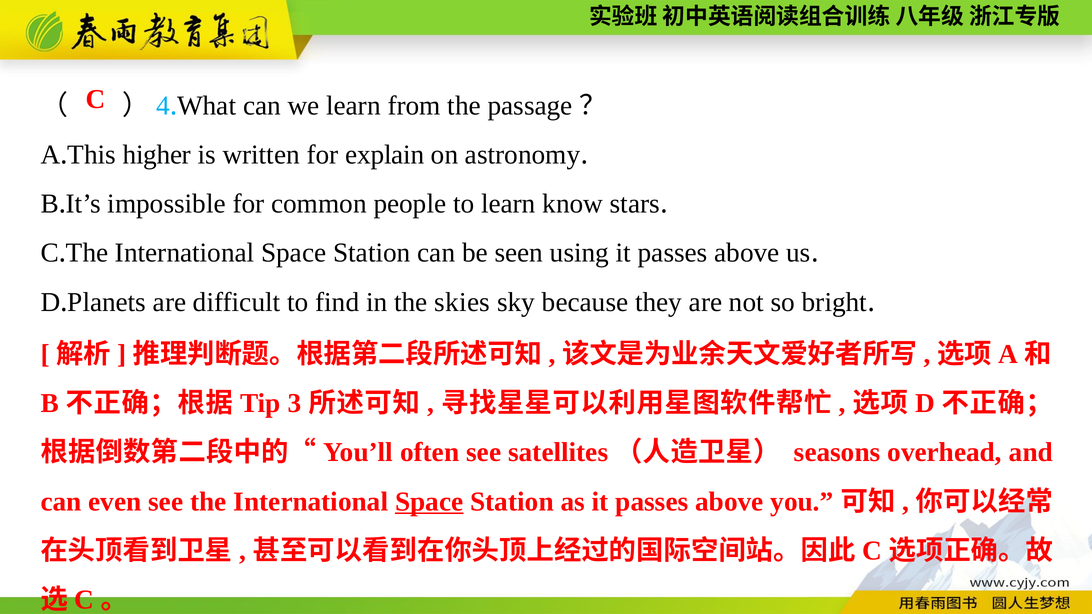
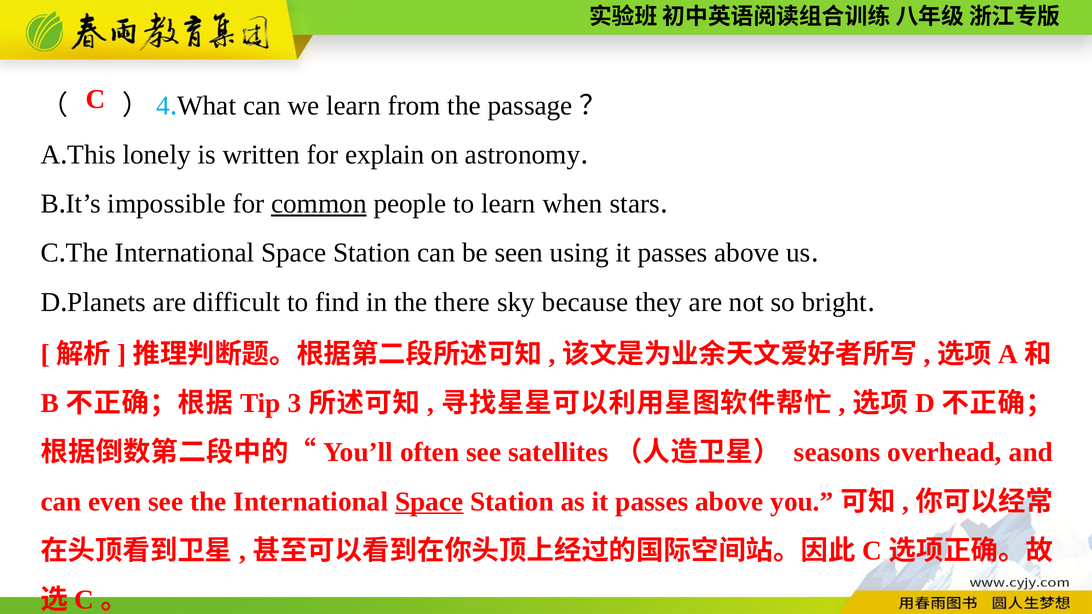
higher: higher -> lonely
common underline: none -> present
know: know -> when
skies: skies -> there
